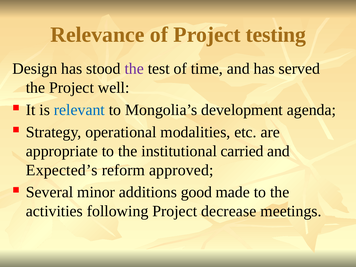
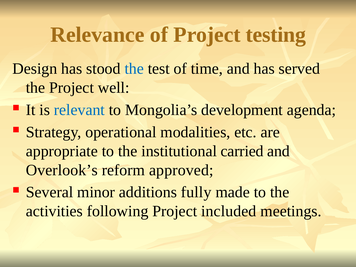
the at (134, 69) colour: purple -> blue
Expected’s: Expected’s -> Overlook’s
good: good -> fully
decrease: decrease -> included
